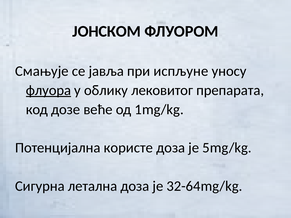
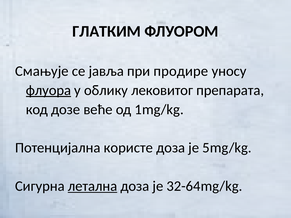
ЈОНСКОМ: ЈОНСКОМ -> ГЛАТКИМ
испљуне: испљуне -> продире
летална underline: none -> present
